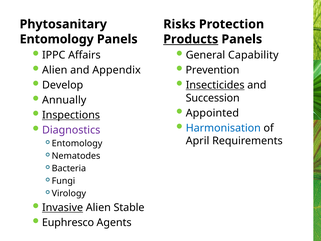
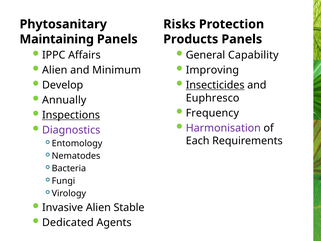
Entomology at (57, 39): Entomology -> Maintaining
Products underline: present -> none
Appendix: Appendix -> Minimum
Prevention: Prevention -> Improving
Succession: Succession -> Euphresco
Appointed: Appointed -> Frequency
Harmonisation colour: blue -> purple
April: April -> Each
Invasive underline: present -> none
Euphresco: Euphresco -> Dedicated
